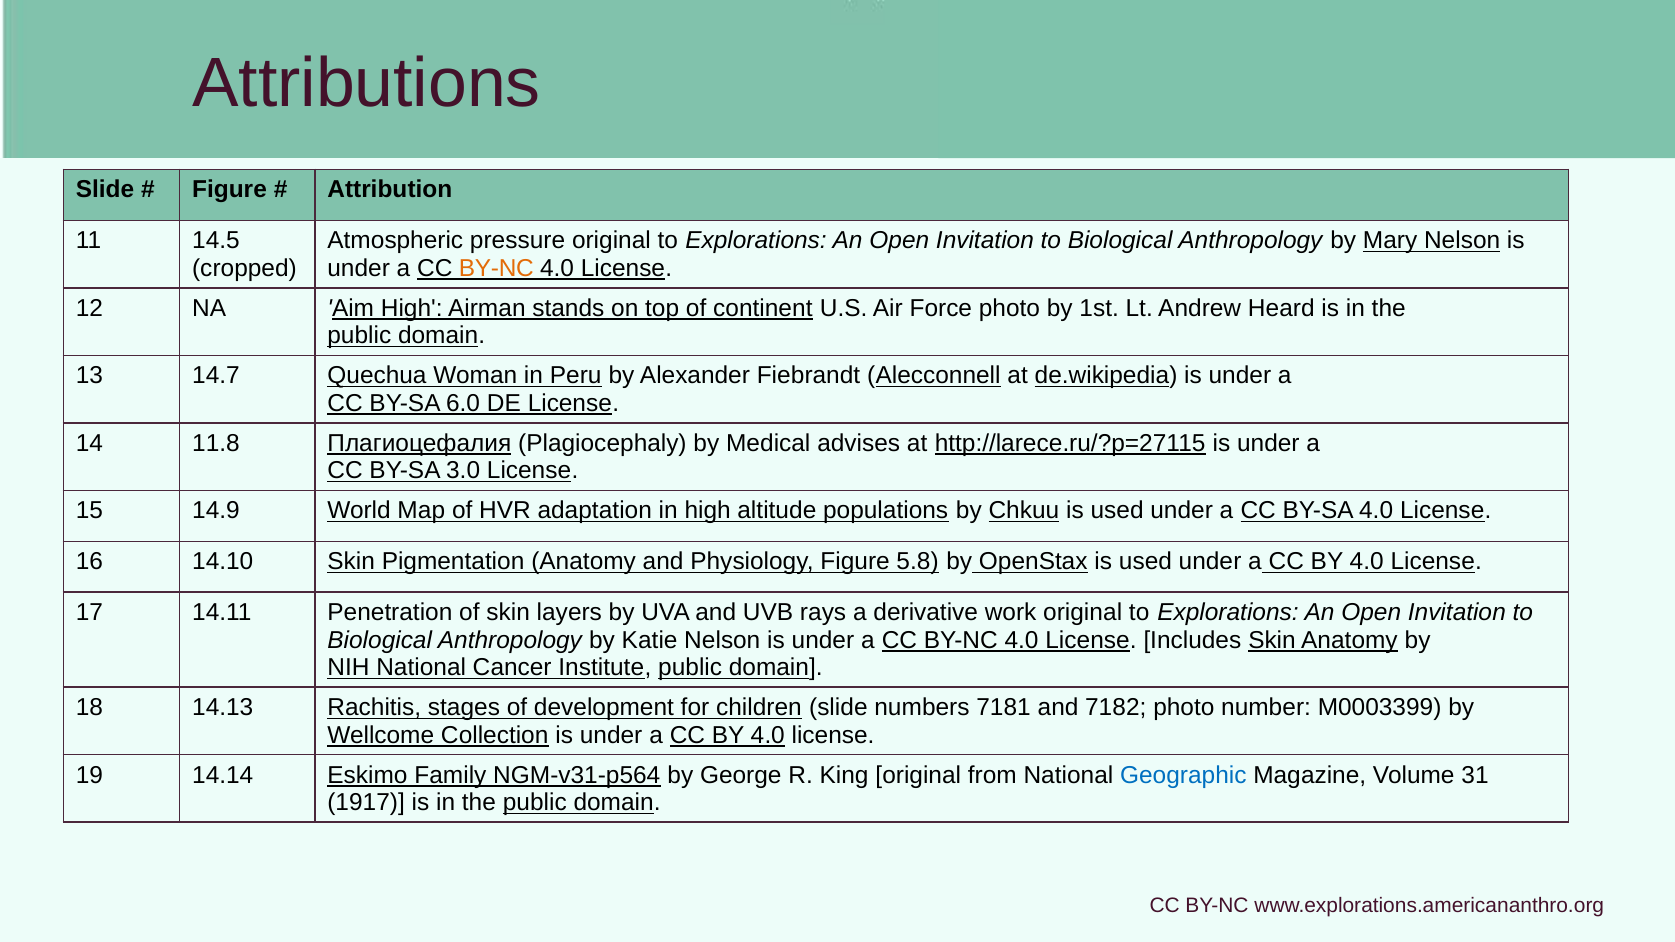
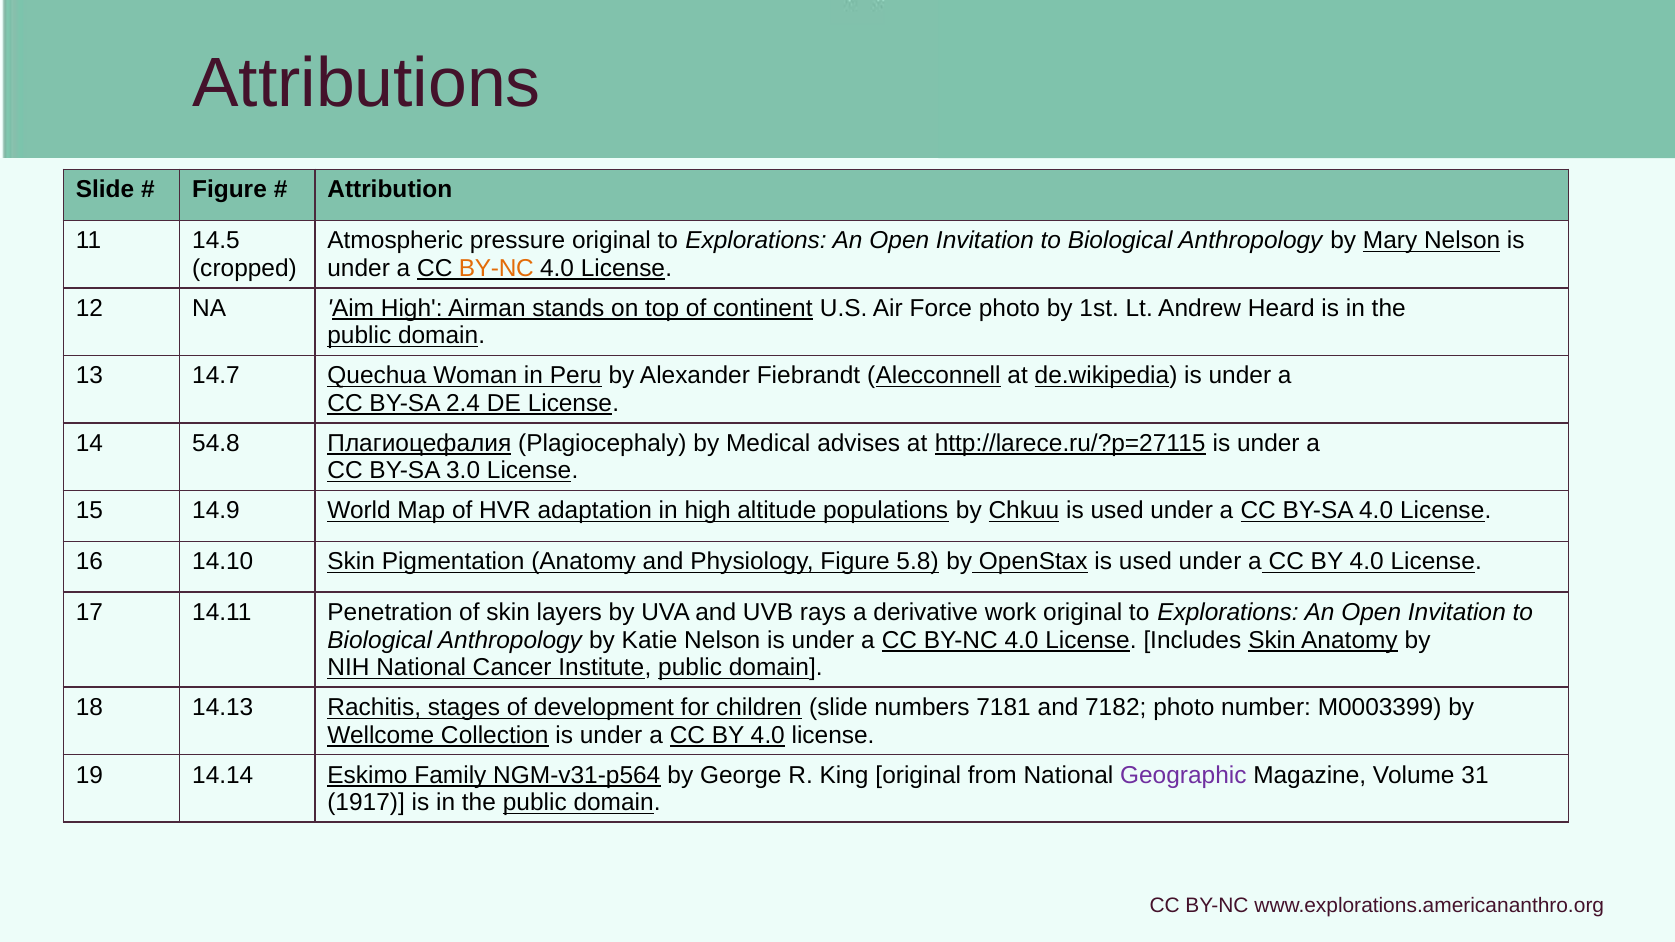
6.0: 6.0 -> 2.4
11.8: 11.8 -> 54.8
Geographic colour: blue -> purple
